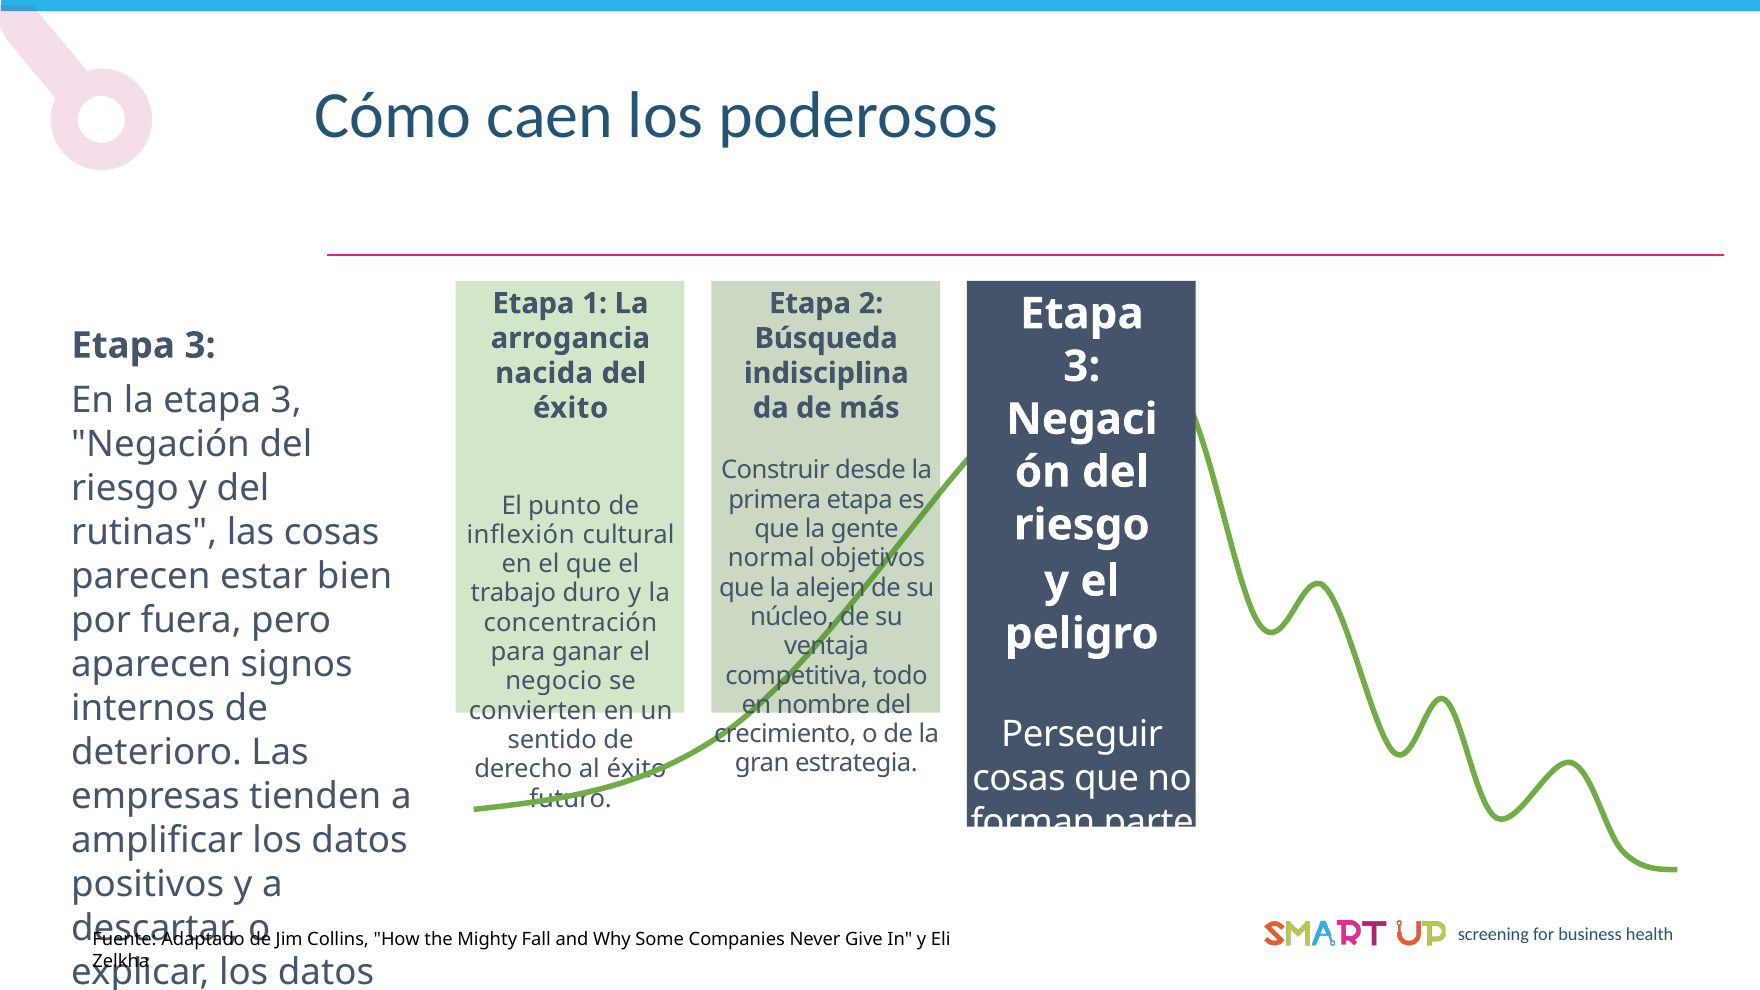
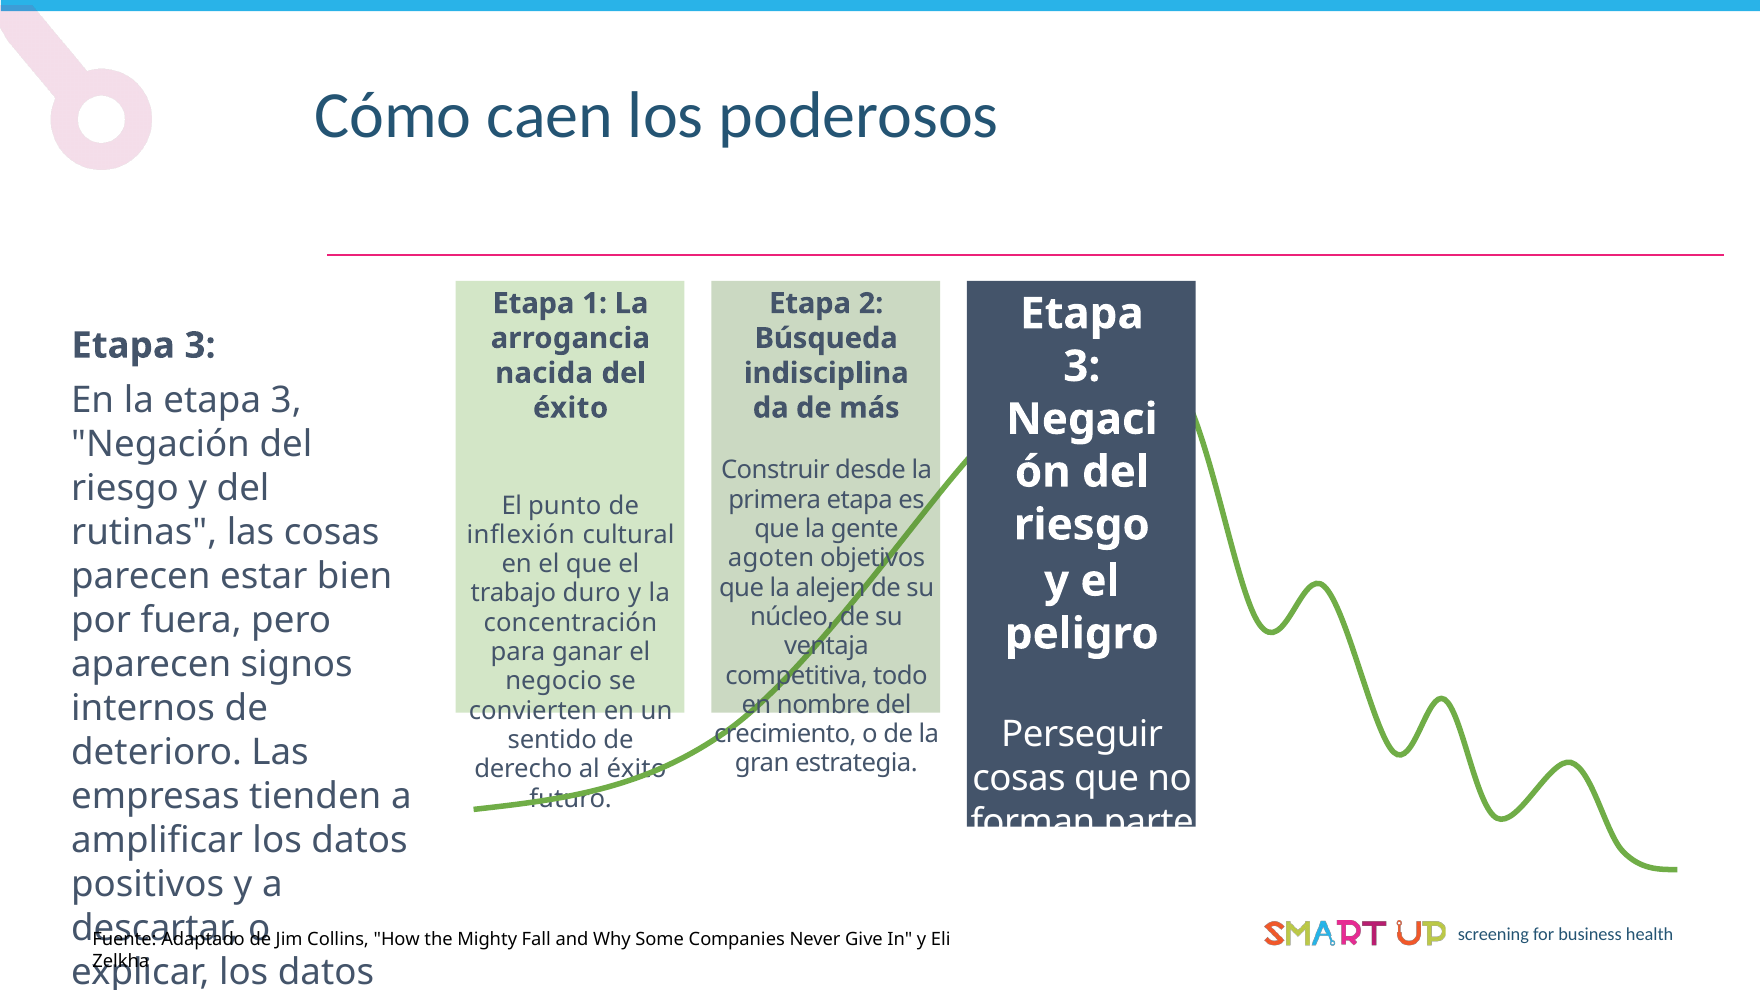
normal: normal -> agoten
